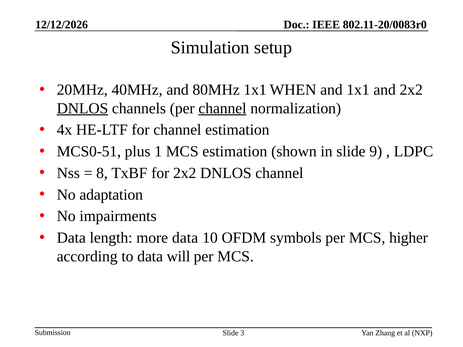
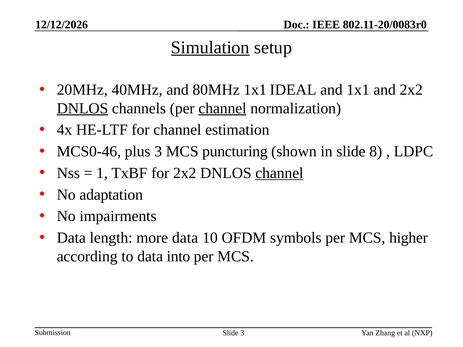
Simulation underline: none -> present
WHEN: WHEN -> IDEAL
MCS0-51: MCS0-51 -> MCS0-46
plus 1: 1 -> 3
MCS estimation: estimation -> puncturing
9: 9 -> 8
8: 8 -> 1
channel at (279, 173) underline: none -> present
will: will -> into
